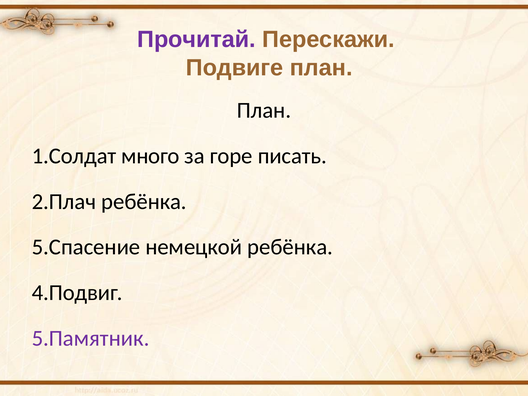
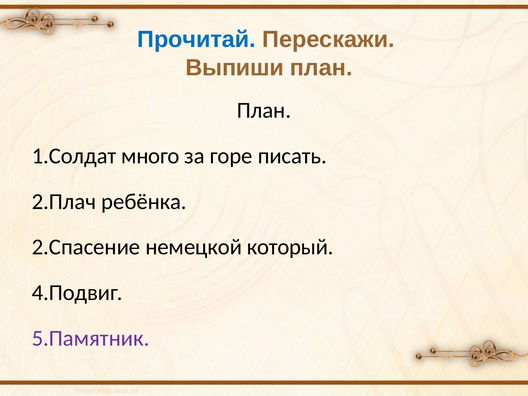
Прочитай colour: purple -> blue
Подвиге: Подвиге -> Выпиши
5.Спасение: 5.Спасение -> 2.Спасение
немецкой ребёнка: ребёнка -> который
